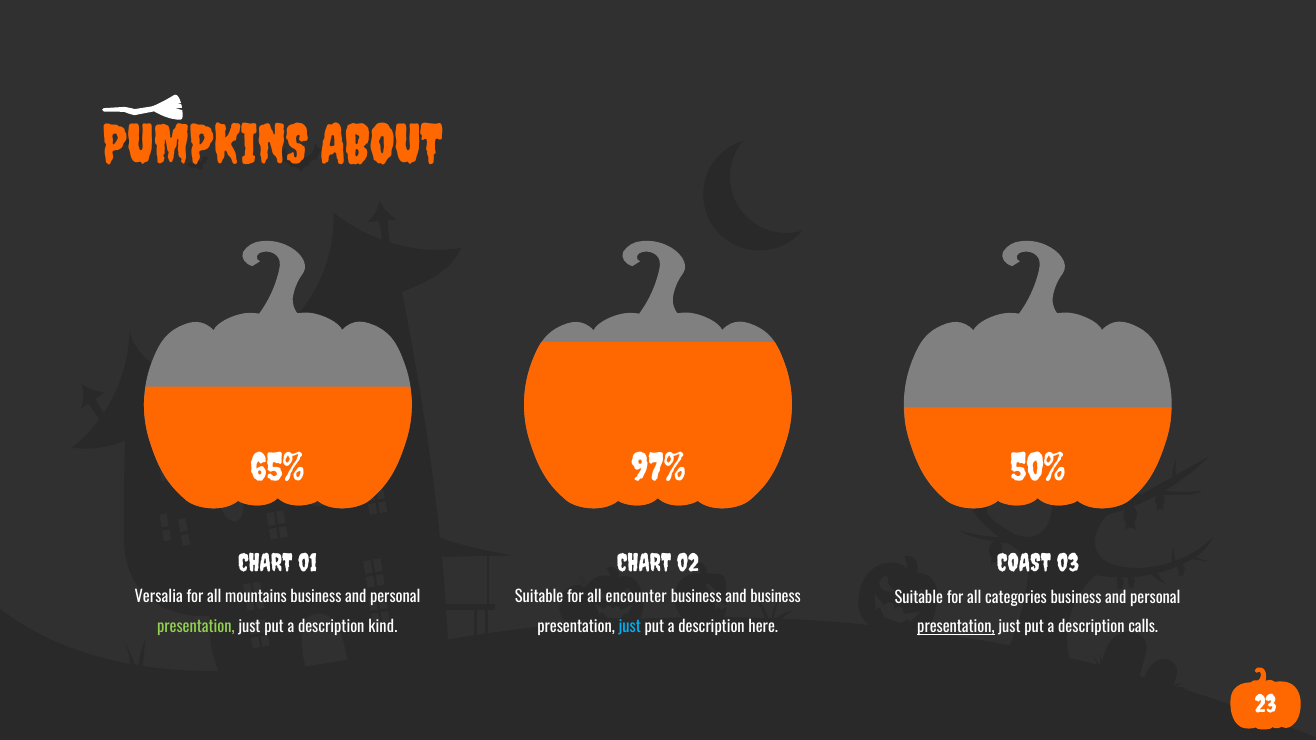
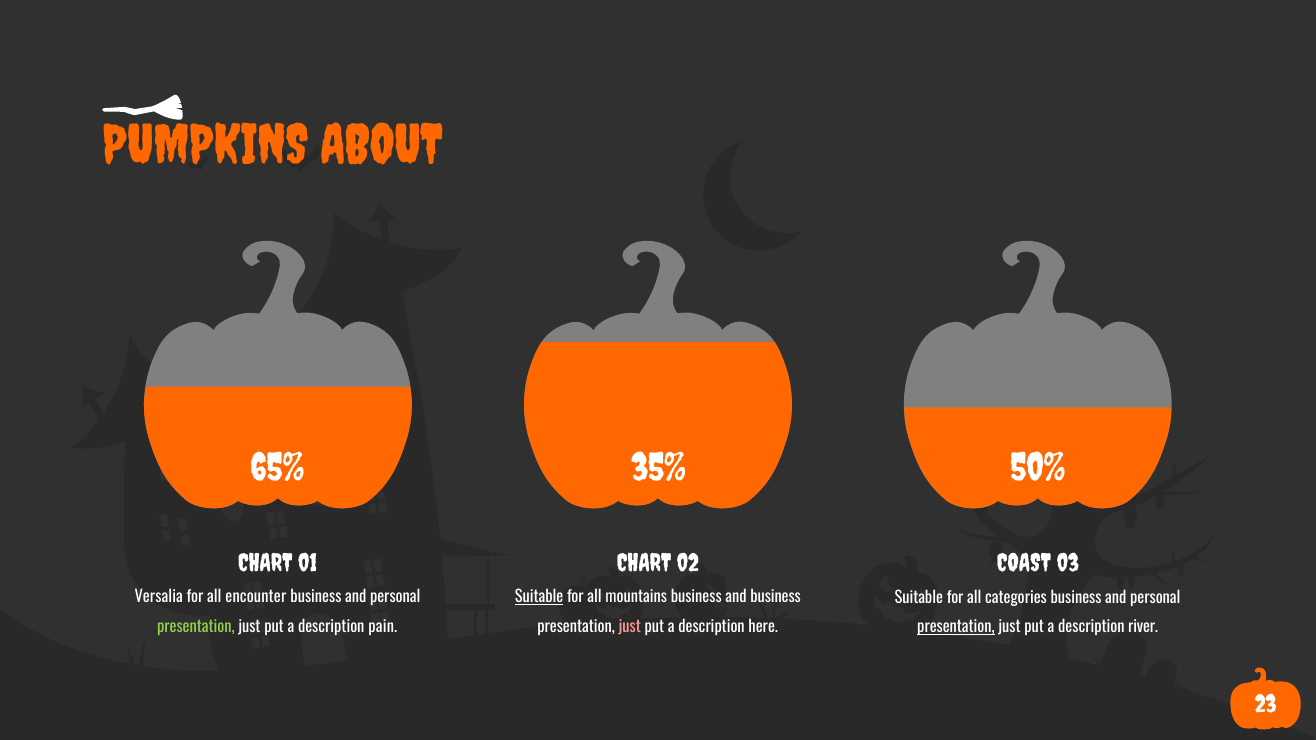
97%: 97% -> 35%
mountains: mountains -> encounter
Suitable at (539, 598) underline: none -> present
encounter: encounter -> mountains
kind: kind -> pain
just at (630, 627) colour: light blue -> pink
calls: calls -> river
